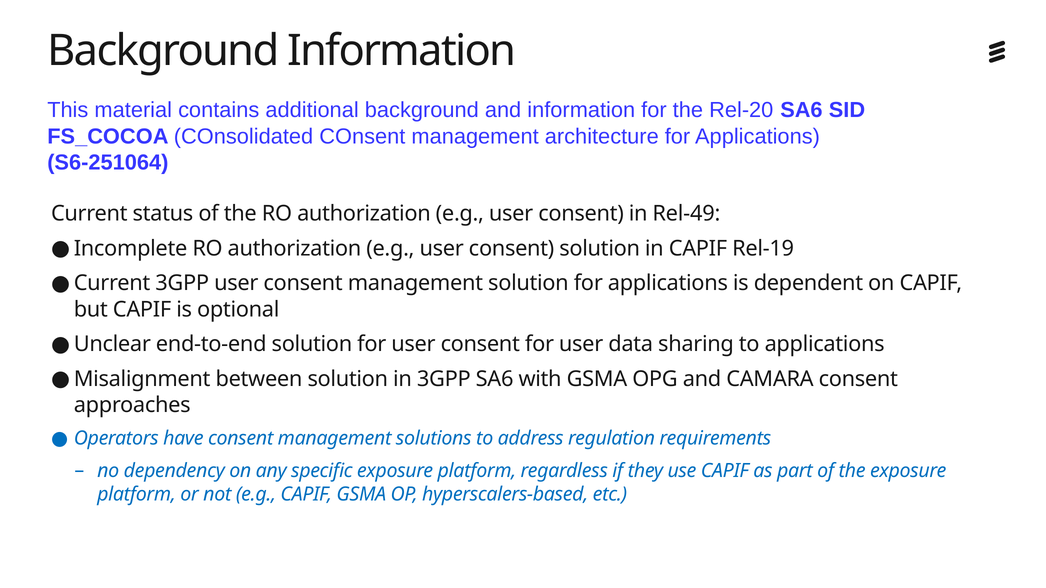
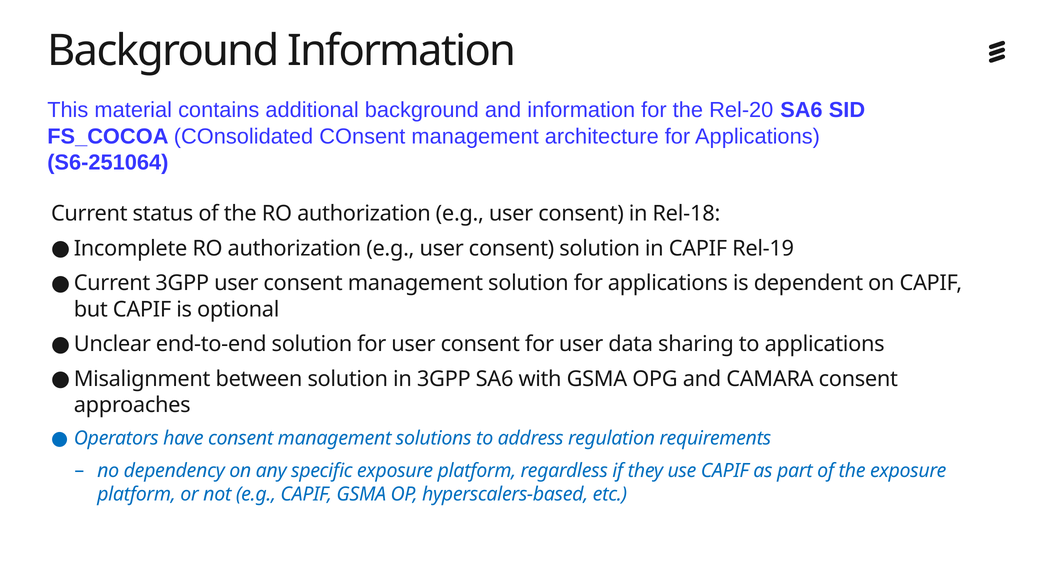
Rel-49: Rel-49 -> Rel-18
